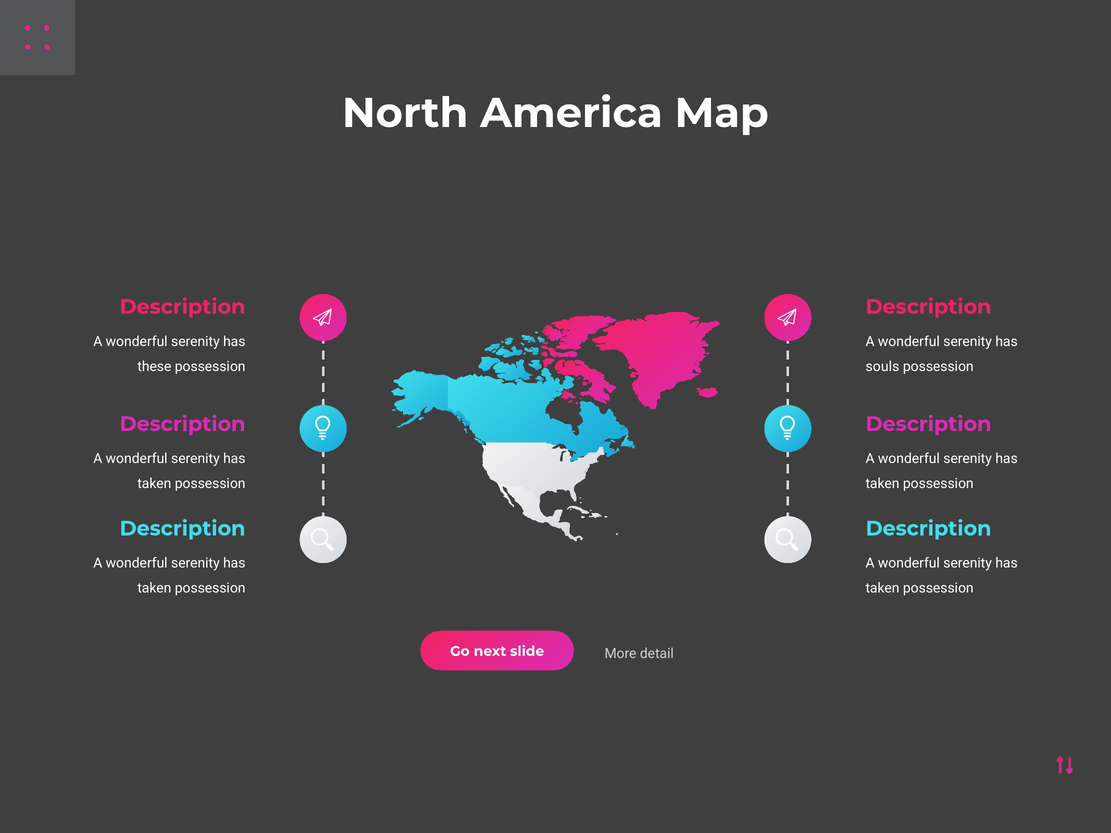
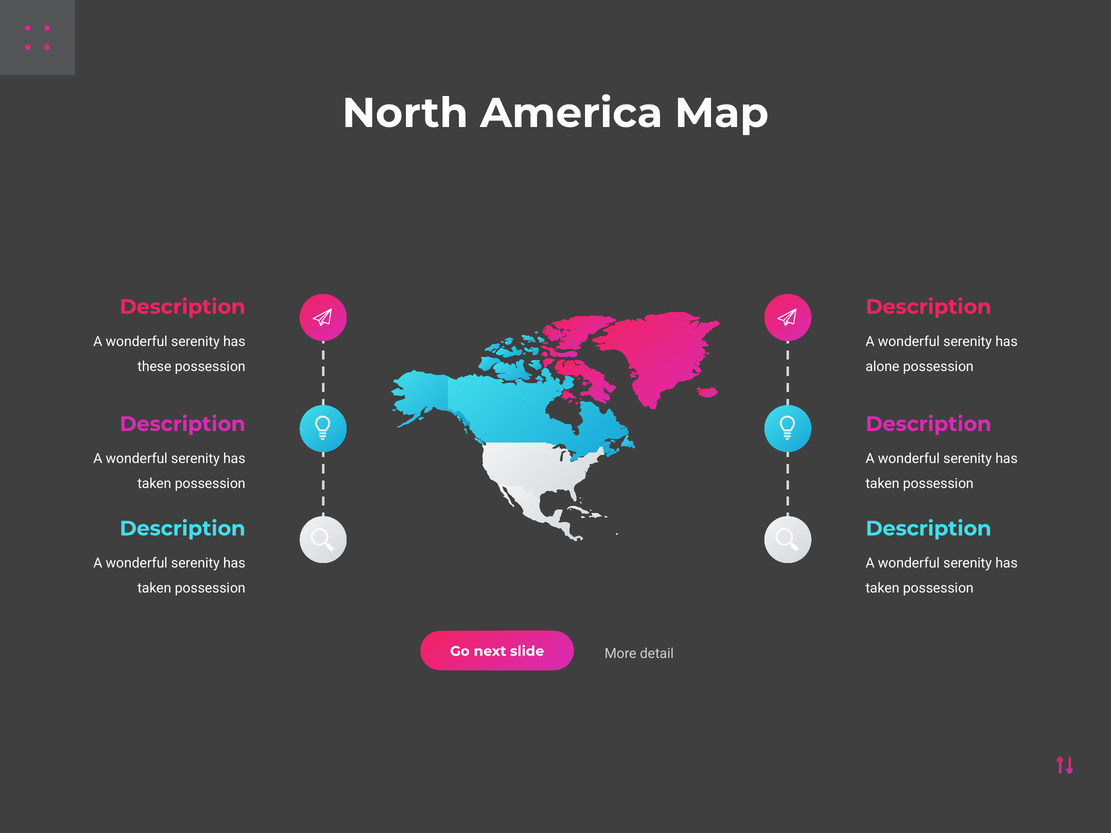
souls: souls -> alone
